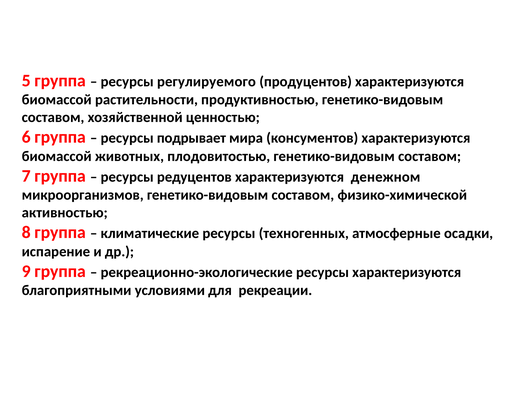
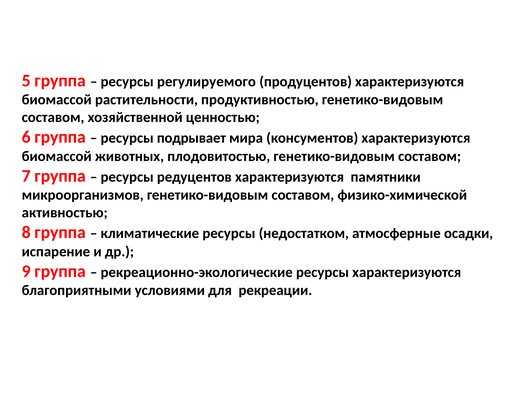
денежном: денежном -> памятники
техногенных: техногенных -> недостатком
